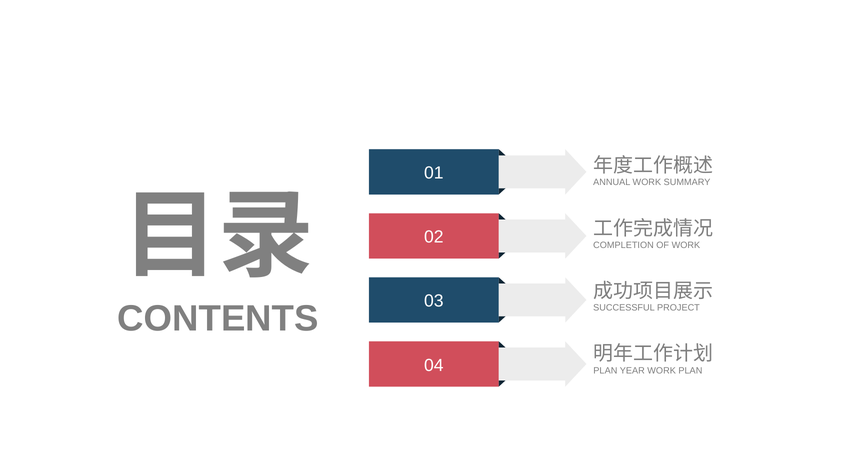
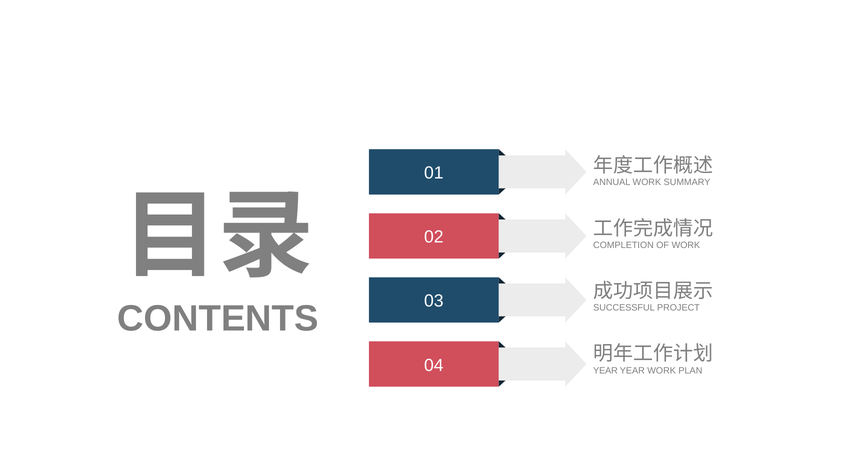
PLAN at (605, 370): PLAN -> YEAR
